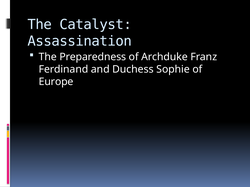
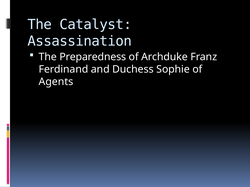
Europe: Europe -> Agents
